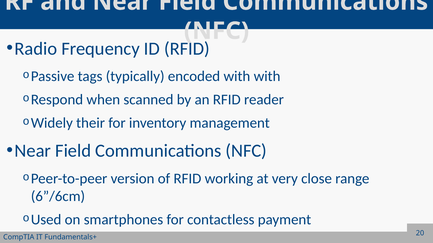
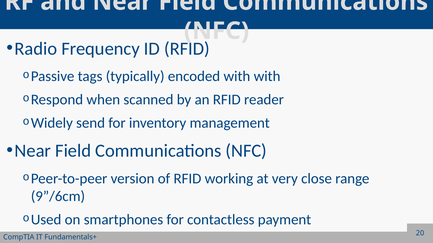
their: their -> send
6”/6cm: 6”/6cm -> 9”/6cm
